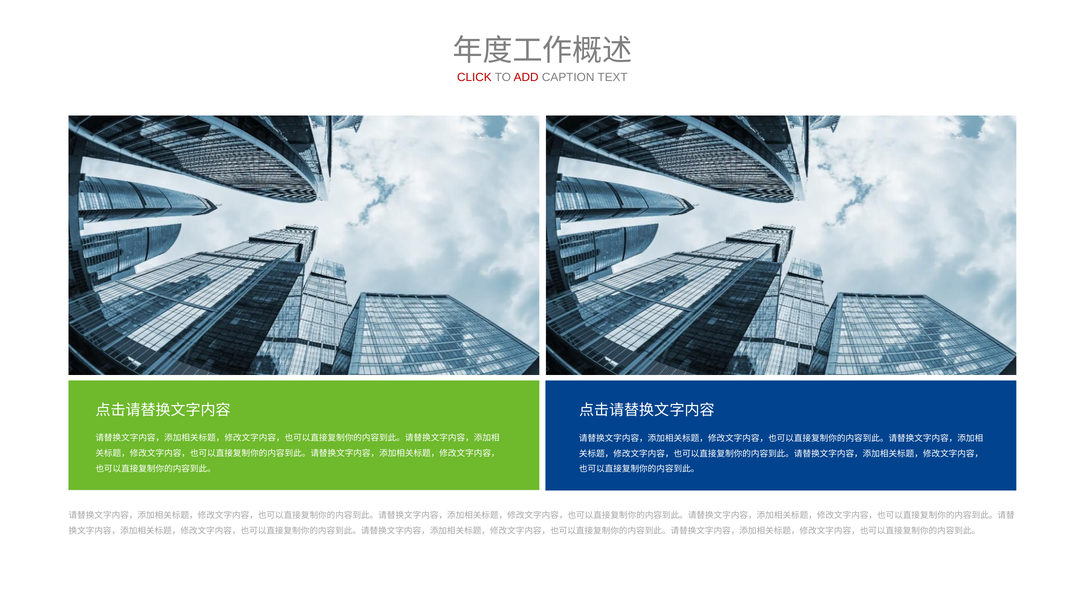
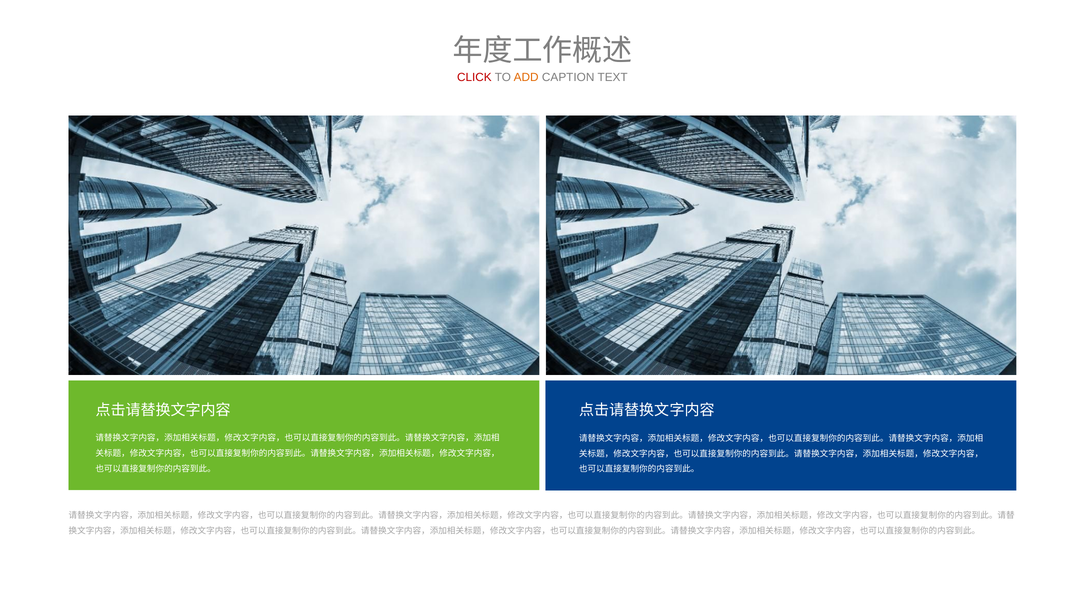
ADD colour: red -> orange
